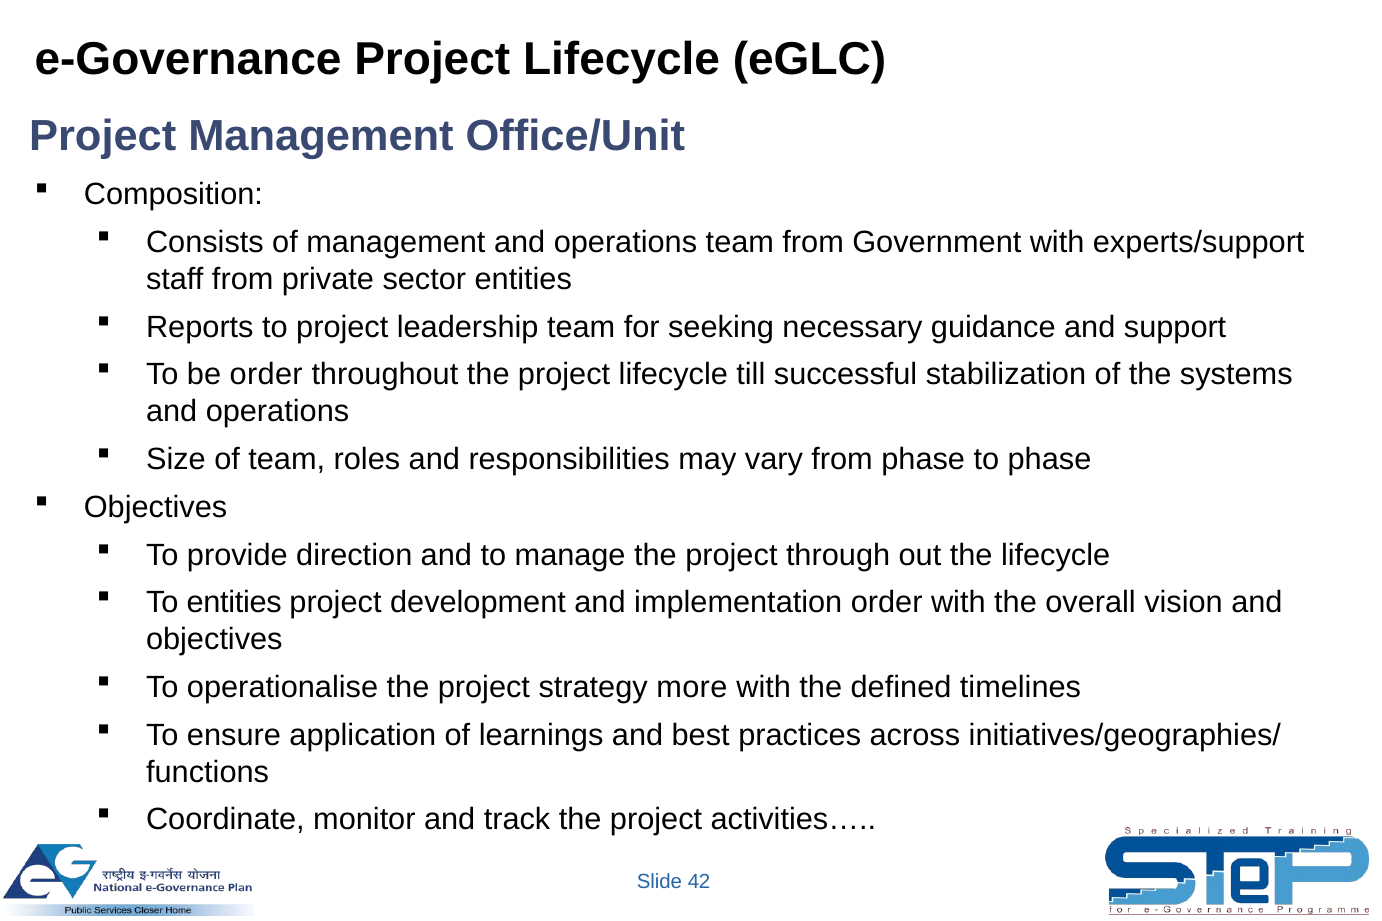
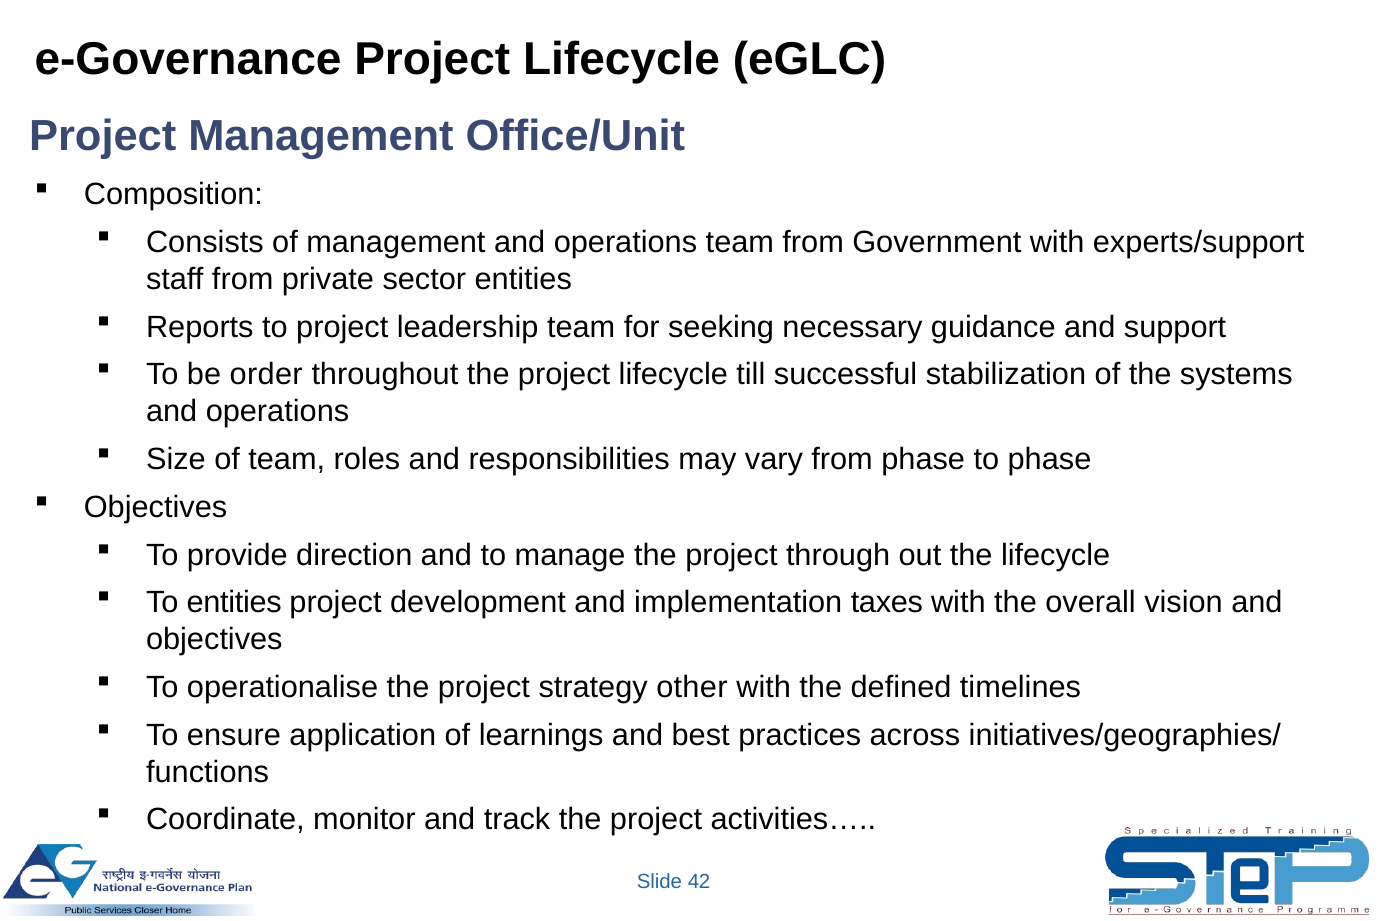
implementation order: order -> taxes
more: more -> other
